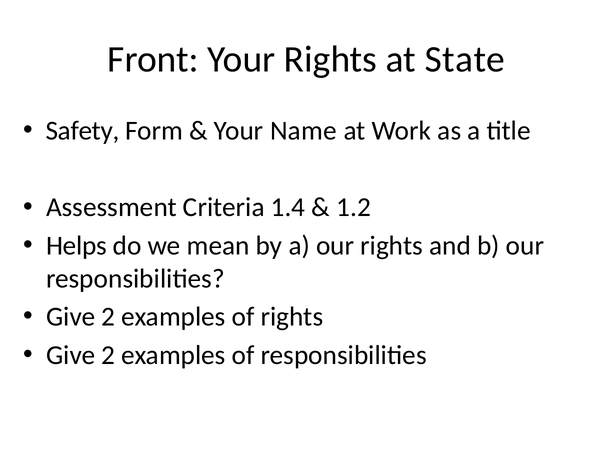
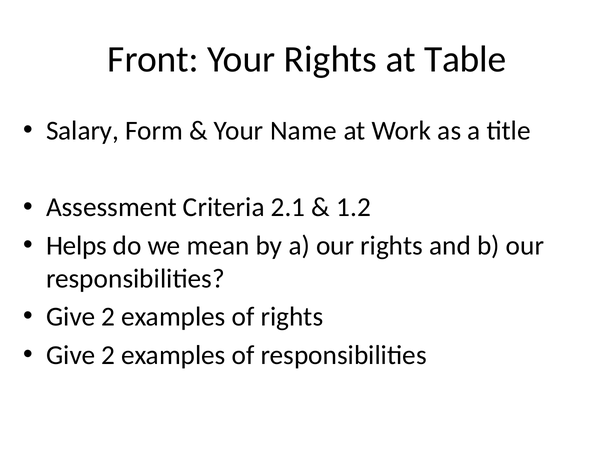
State: State -> Table
Safety: Safety -> Salary
1.4: 1.4 -> 2.1
